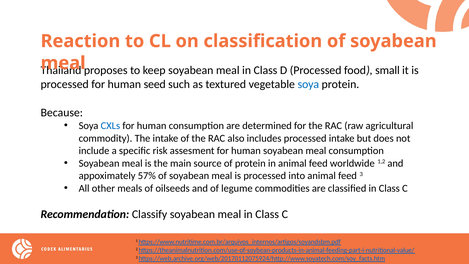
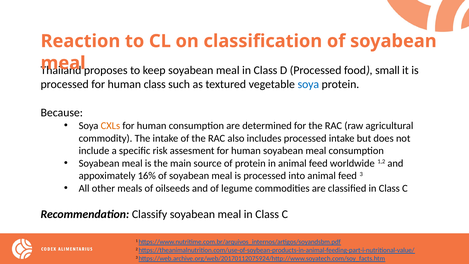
human seed: seed -> class
CXLs colour: blue -> orange
57%: 57% -> 16%
